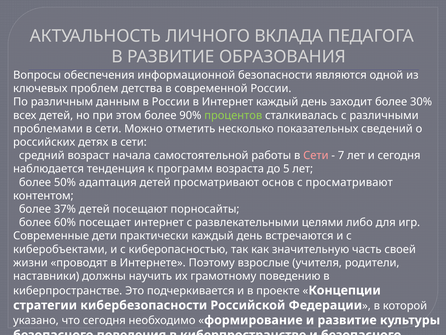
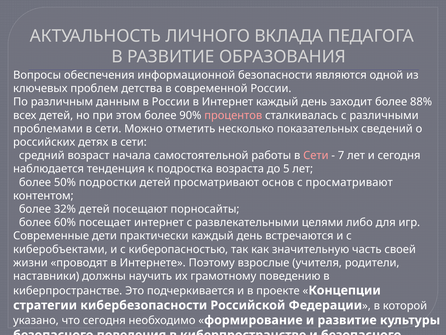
30%: 30% -> 88%
процентов colour: light green -> pink
программ: программ -> подростка
адаптация: адаптация -> подростки
37%: 37% -> 32%
